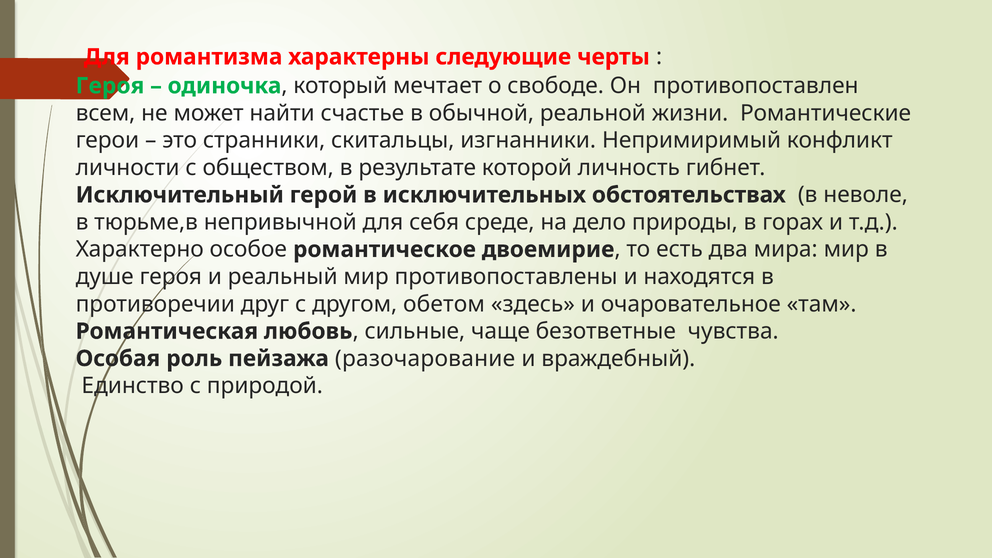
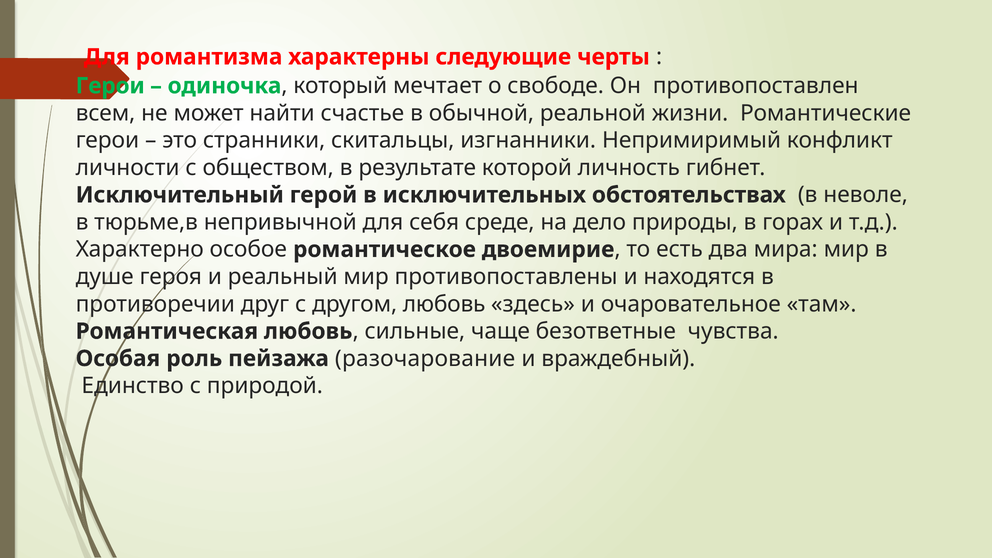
Героя at (110, 86): Героя -> Герои
другом обетом: обетом -> любовь
